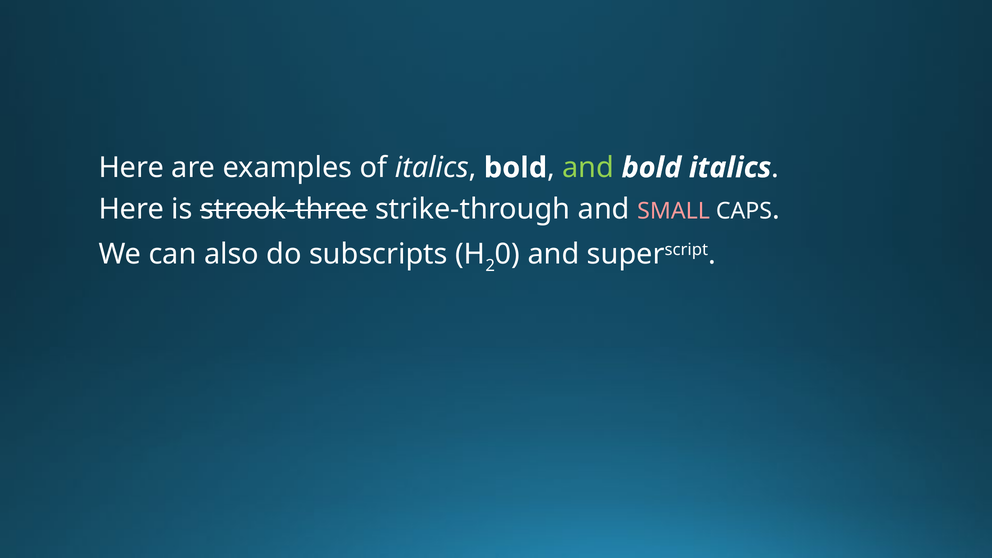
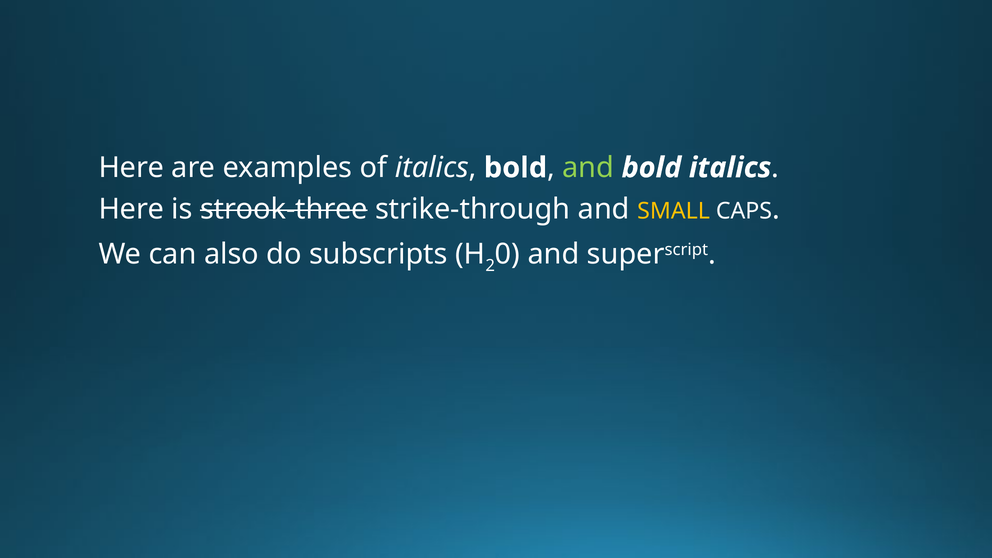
SMALL colour: pink -> yellow
